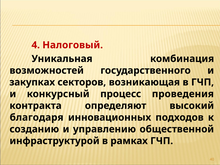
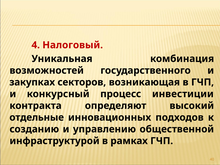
проведения: проведения -> инвестиции
благодаря: благодаря -> отдельные
